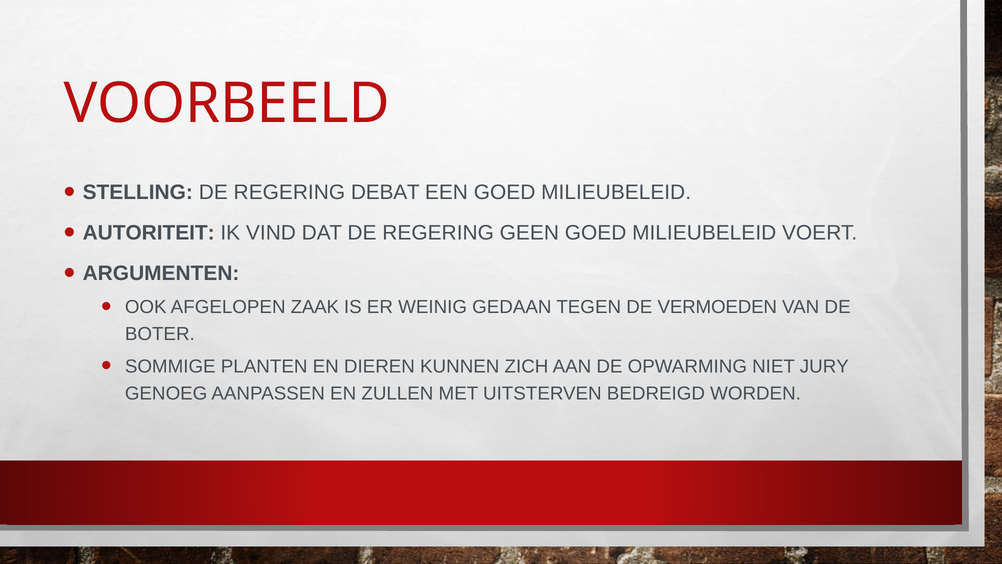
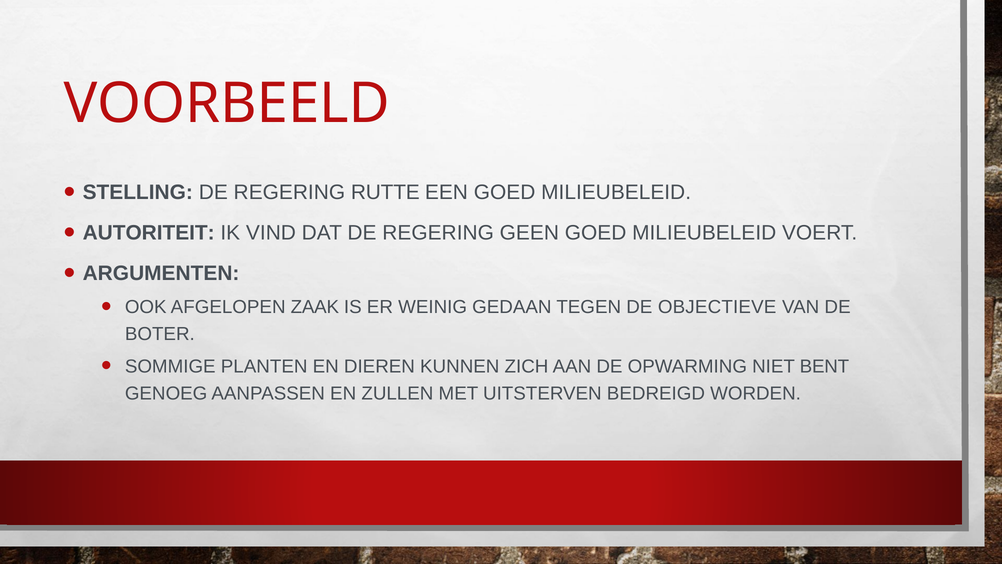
DEBAT: DEBAT -> RUTTE
VERMOEDEN: VERMOEDEN -> OBJECTIEVE
JURY: JURY -> BENT
